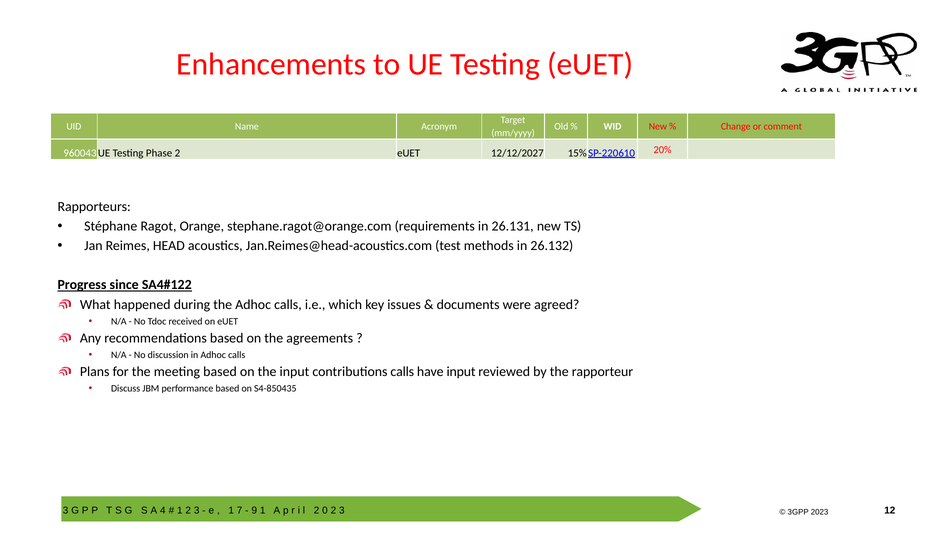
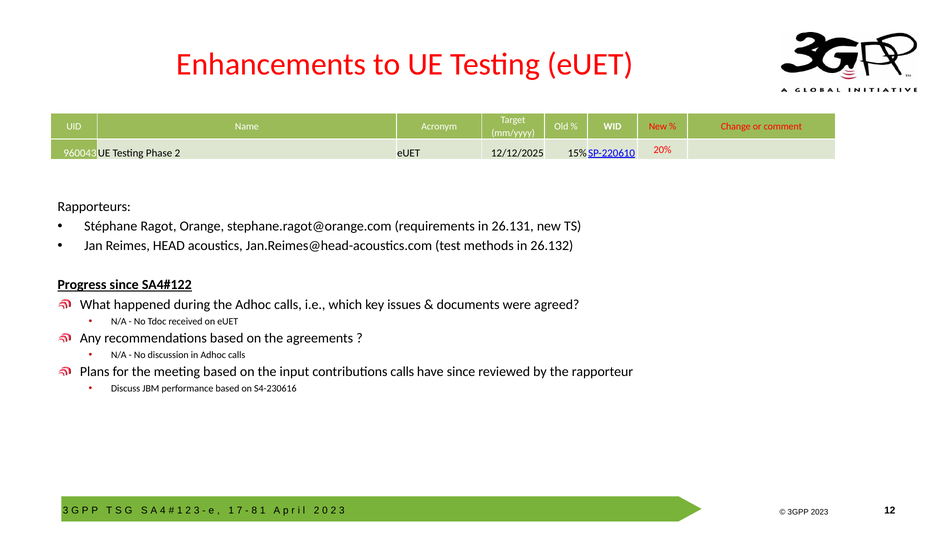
12/12/2027: 12/12/2027 -> 12/12/2025
have input: input -> since
S4-850435: S4-850435 -> S4-230616
9: 9 -> 8
